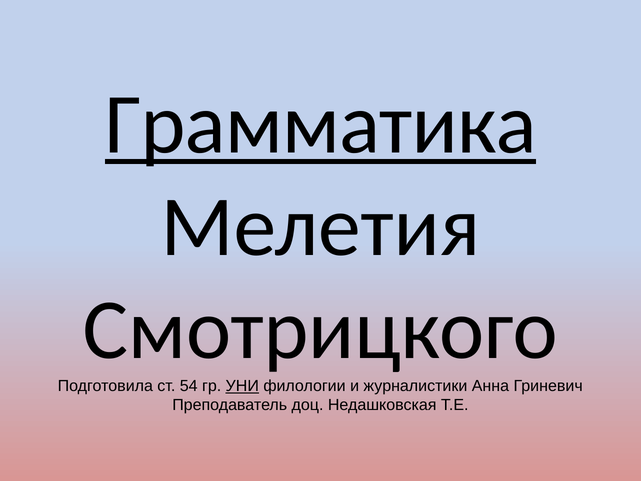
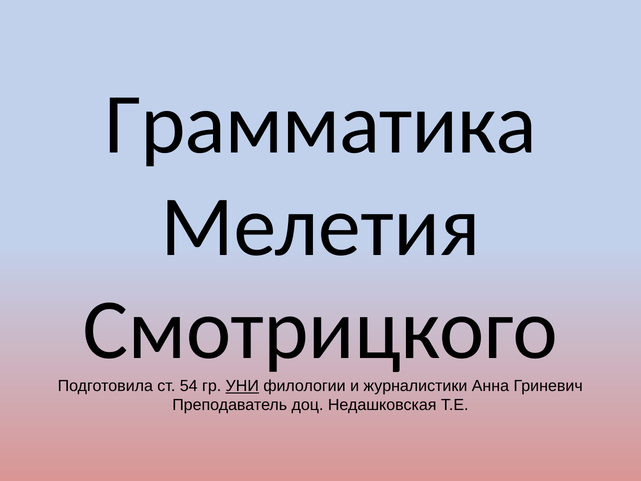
Грамматика underline: present -> none
